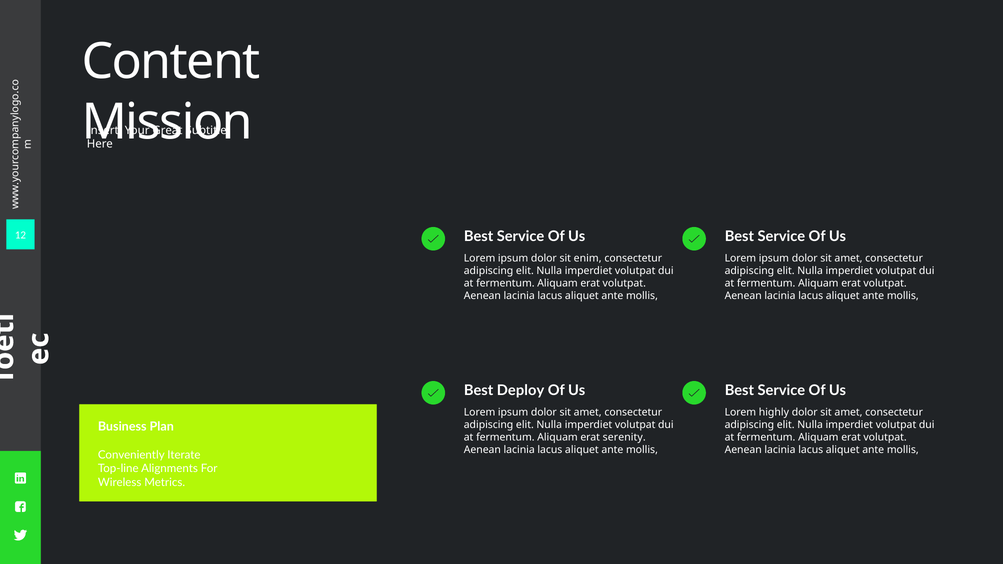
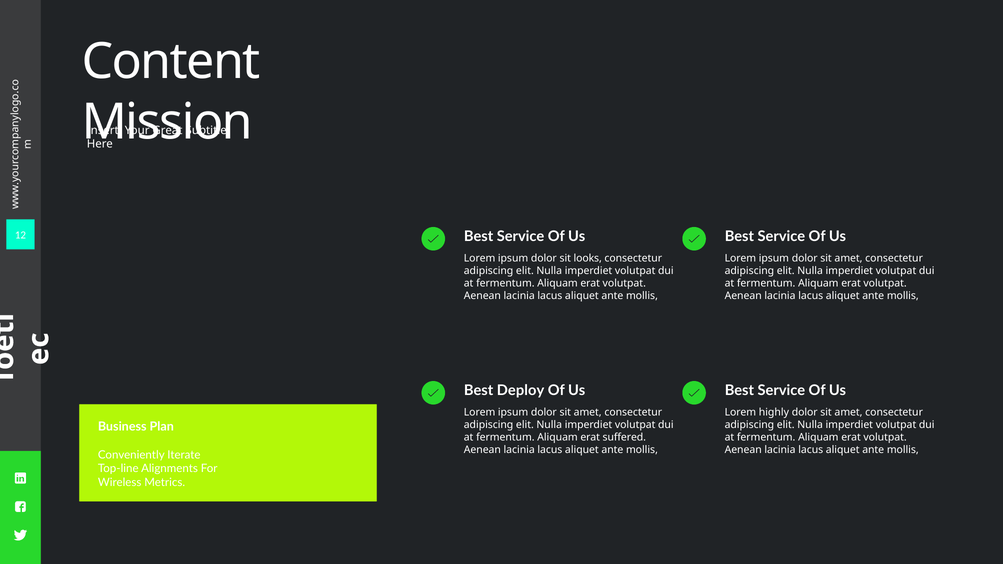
enim: enim -> looks
serenity: serenity -> suffered
